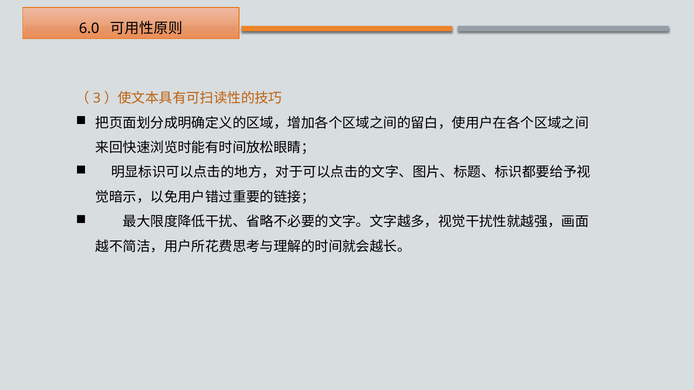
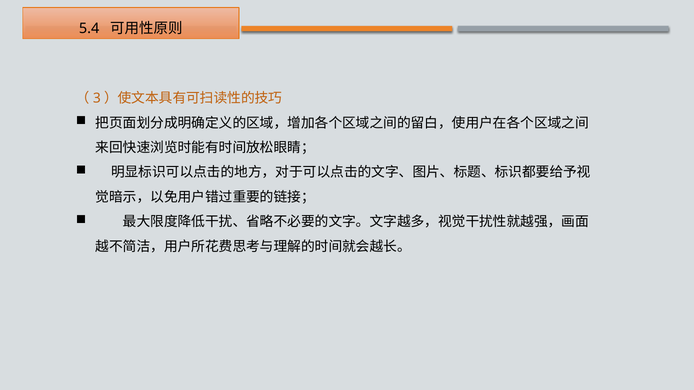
6.0: 6.0 -> 5.4
